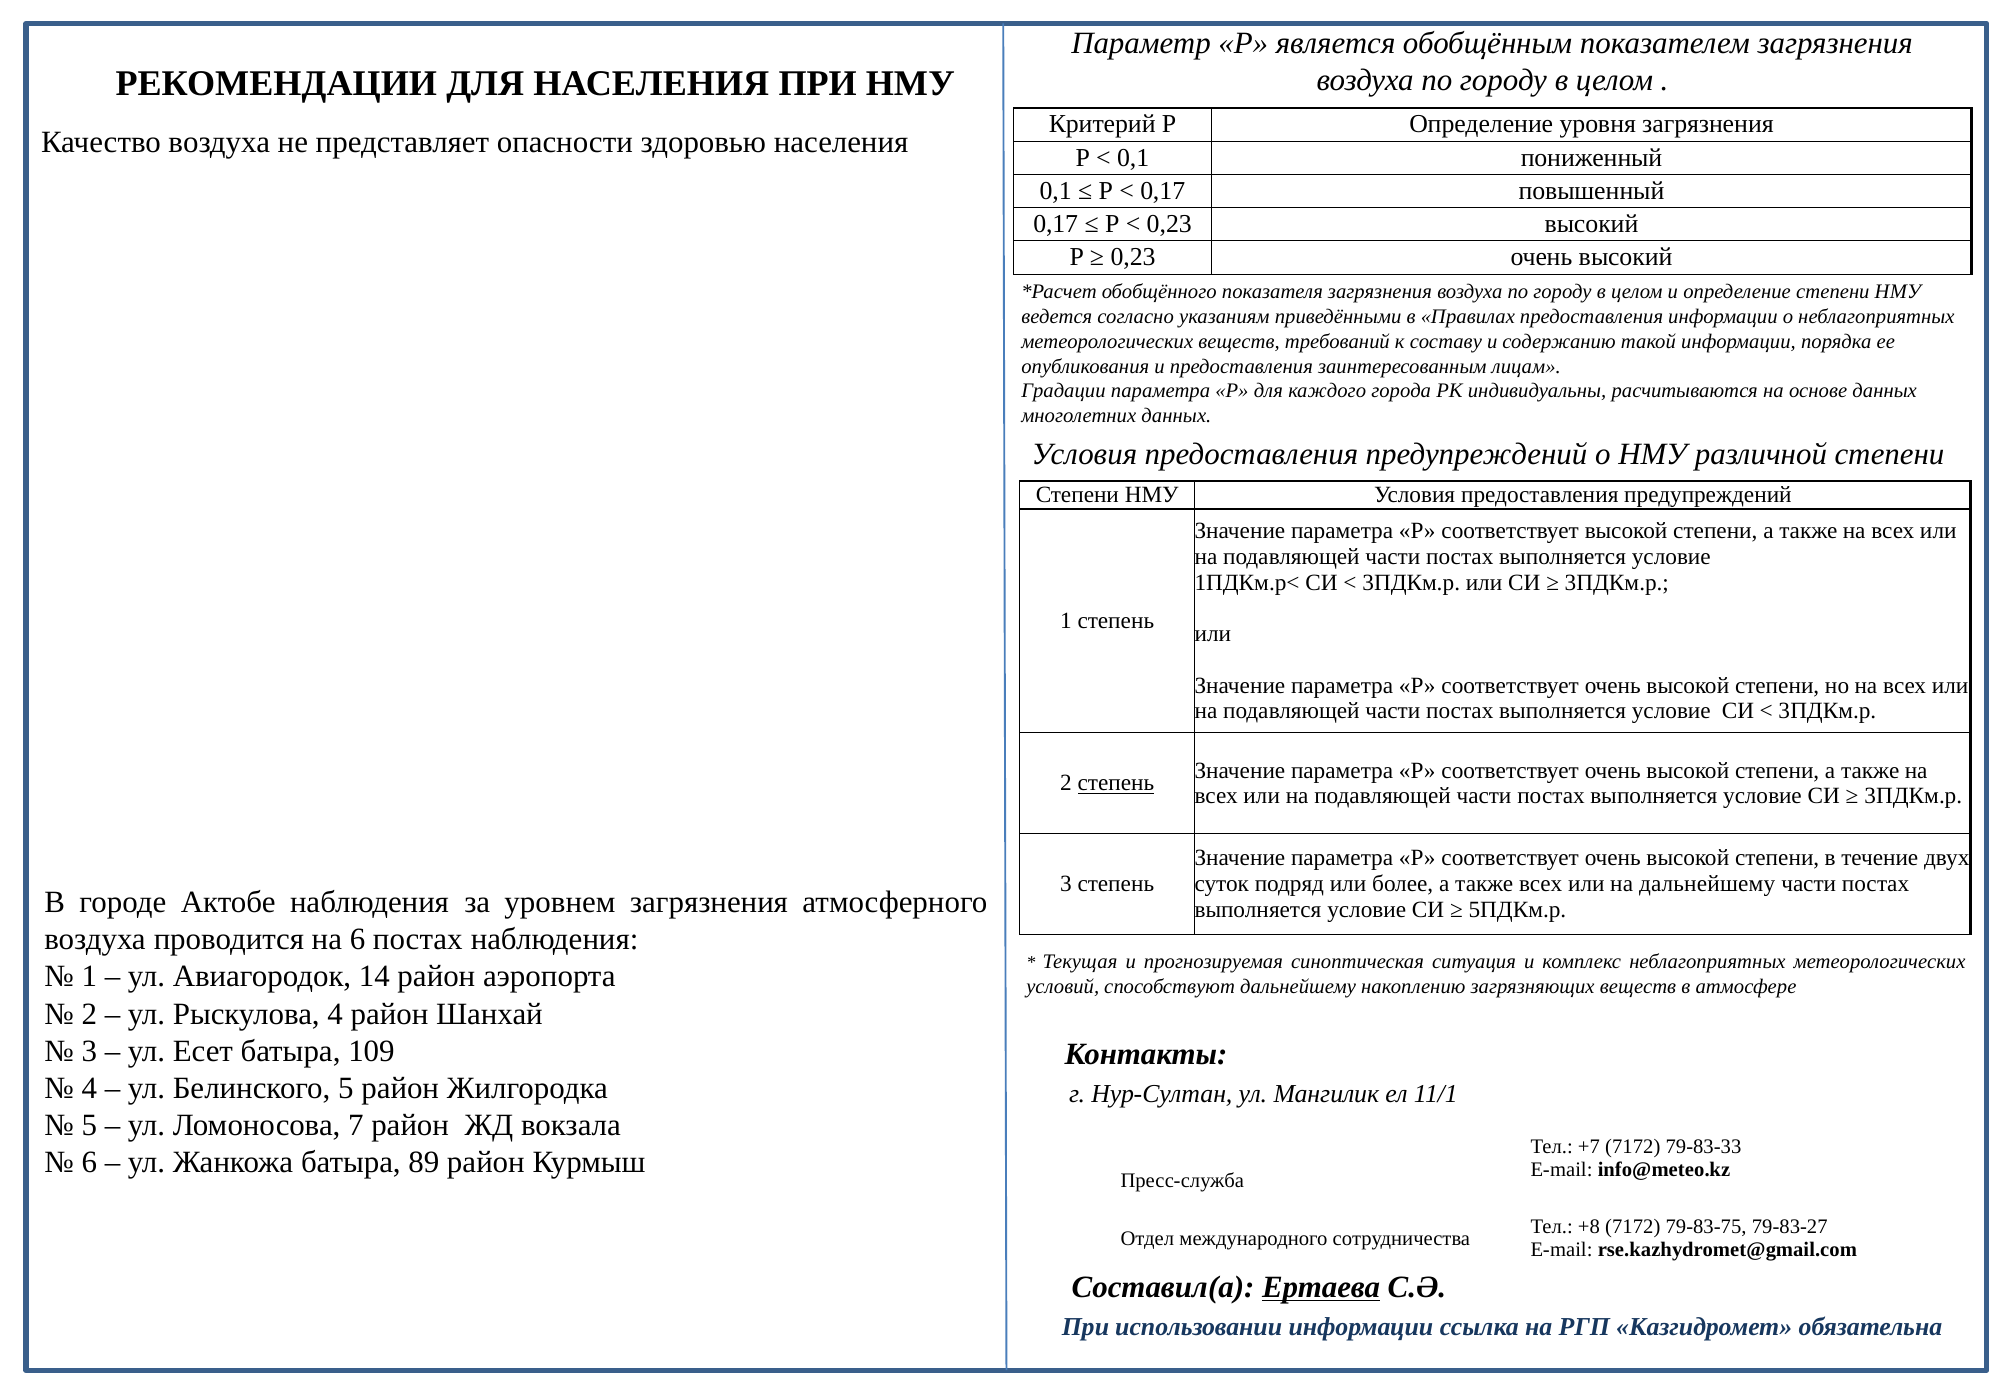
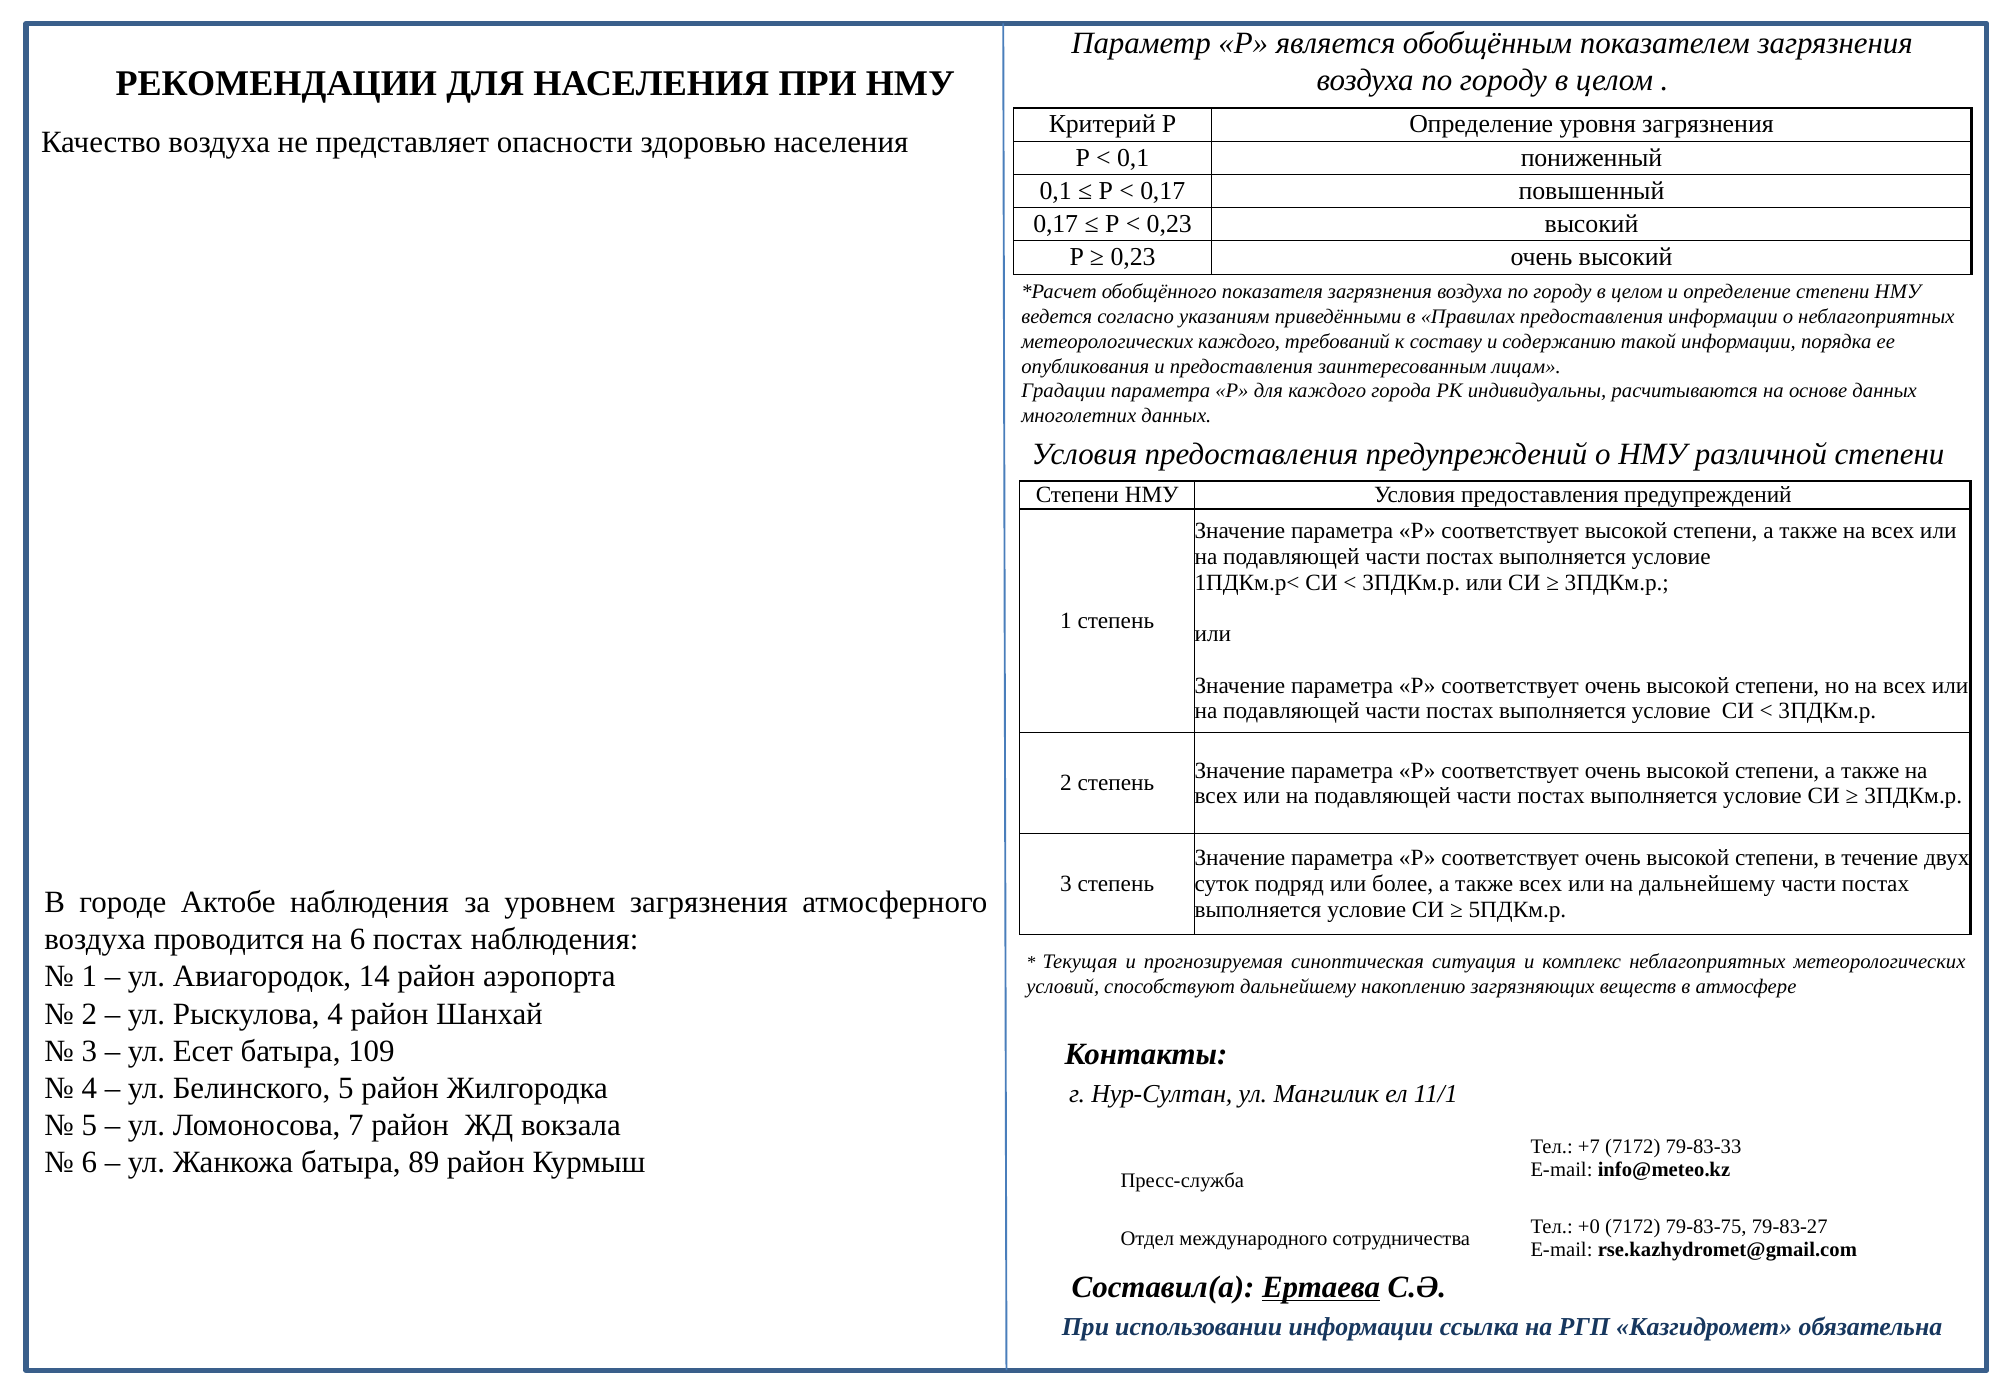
метеорологических веществ: веществ -> каждого
степень at (1116, 783) underline: present -> none
+8: +8 -> +0
